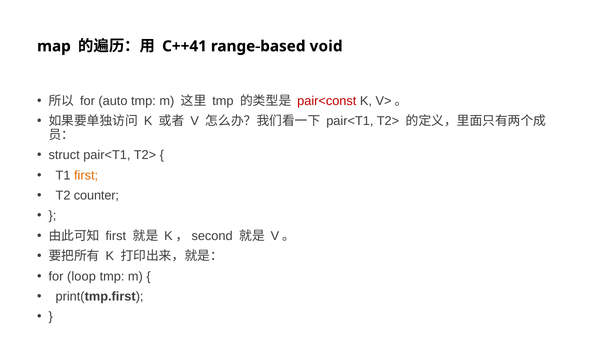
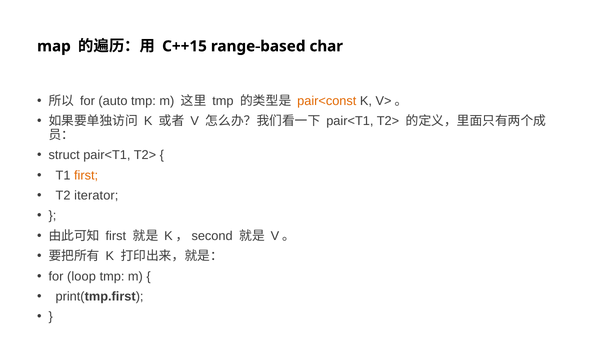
C++41: C++41 -> C++15
void: void -> char
pair<const colour: red -> orange
counter: counter -> iterator
